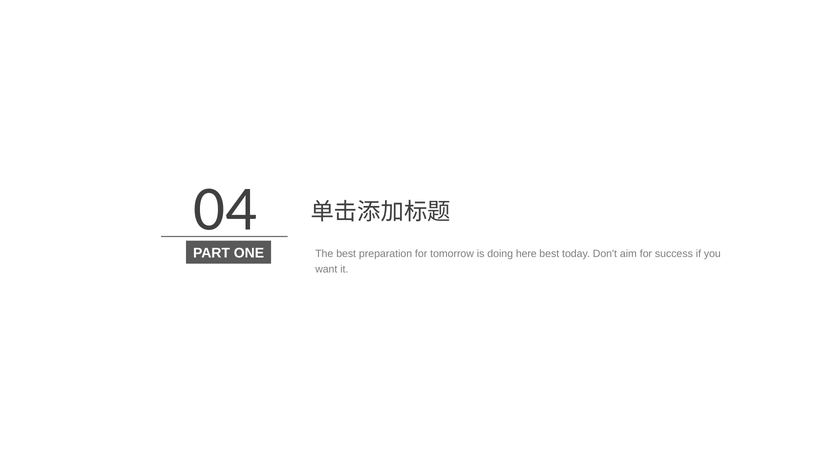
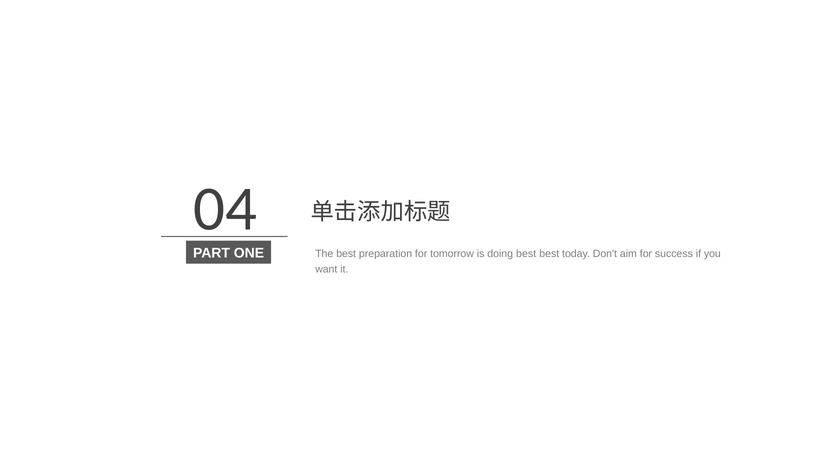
doing here: here -> best
